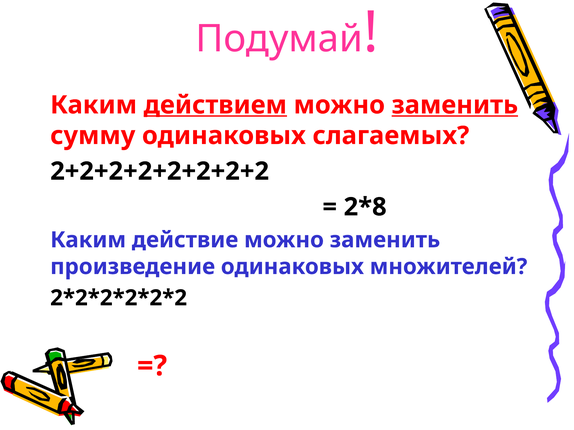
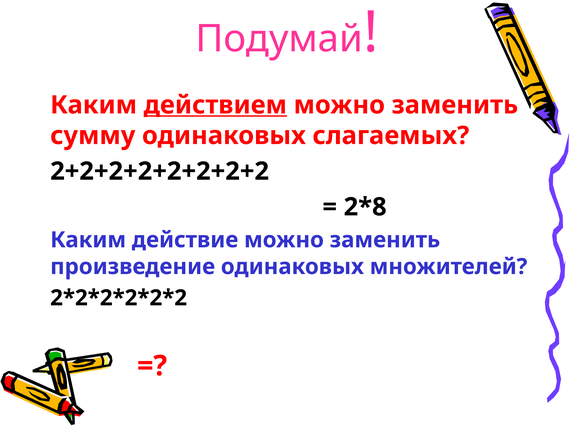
заменить at (455, 105) underline: present -> none
